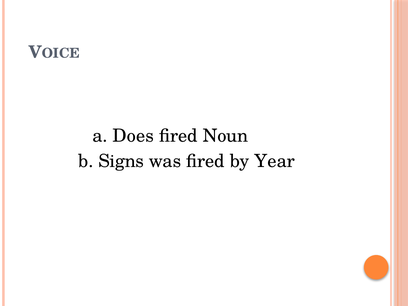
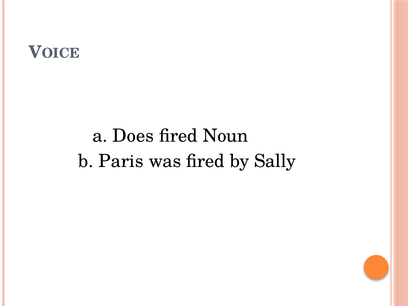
Signs: Signs -> Paris
Year: Year -> Sally
